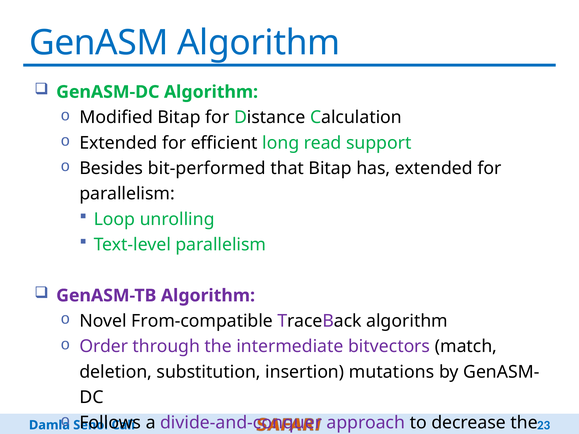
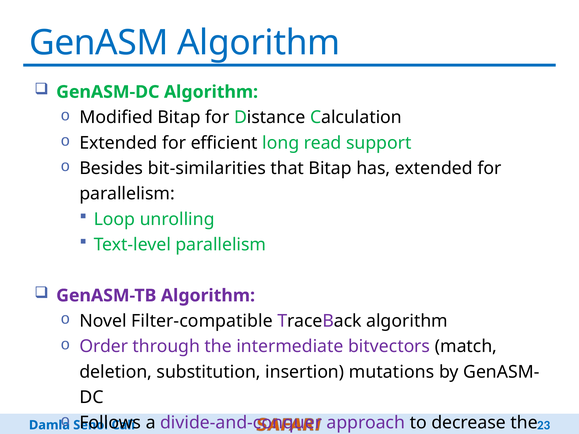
bit-performed: bit-performed -> bit-similarities
From-compatible: From-compatible -> Filter-compatible
